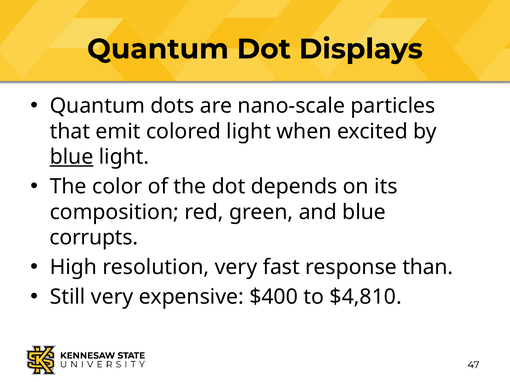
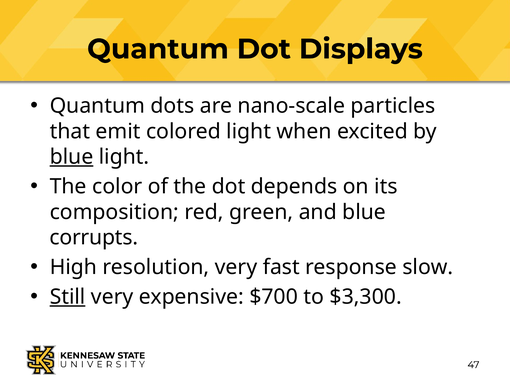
than: than -> slow
Still underline: none -> present
$400: $400 -> $700
$4,810: $4,810 -> $3,300
